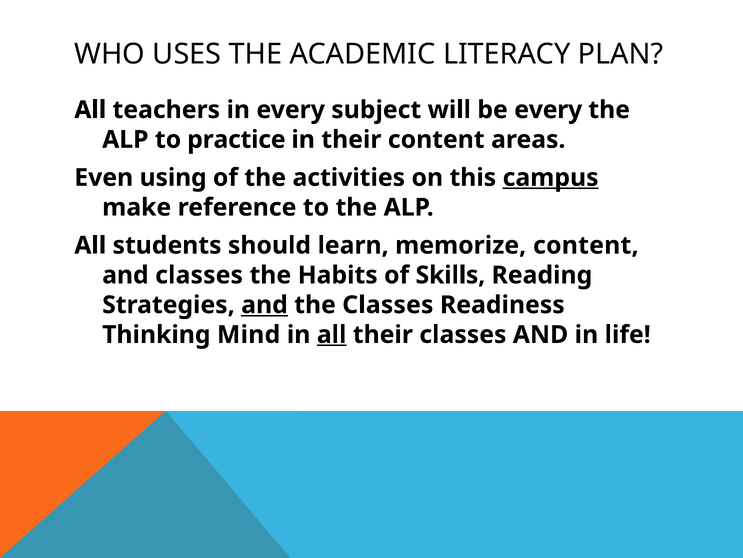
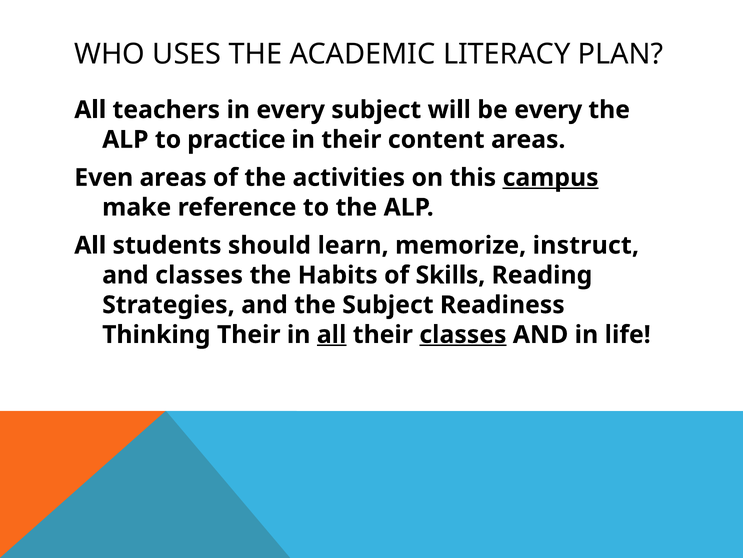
Even using: using -> areas
memorize content: content -> instruct
and at (264, 305) underline: present -> none
the Classes: Classes -> Subject
Thinking Mind: Mind -> Their
classes at (463, 334) underline: none -> present
